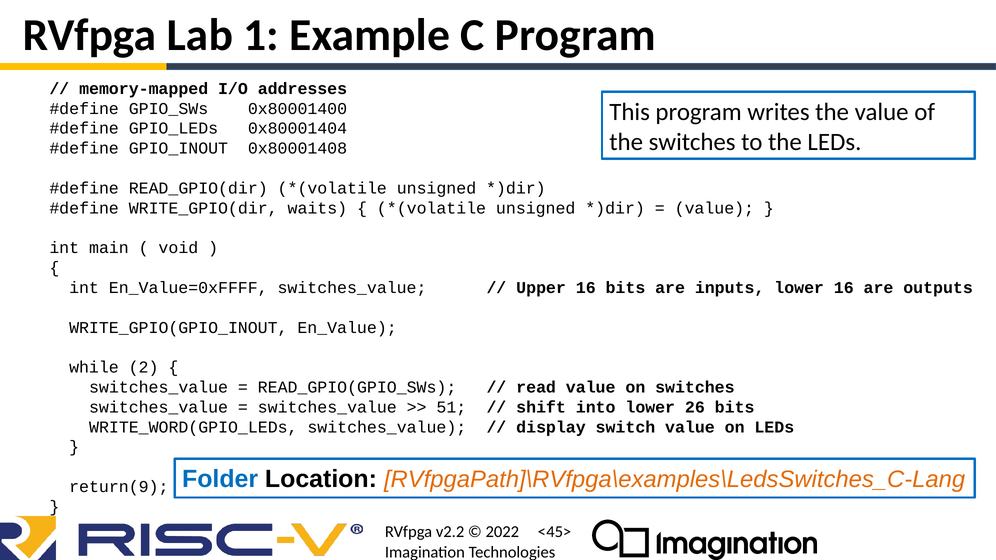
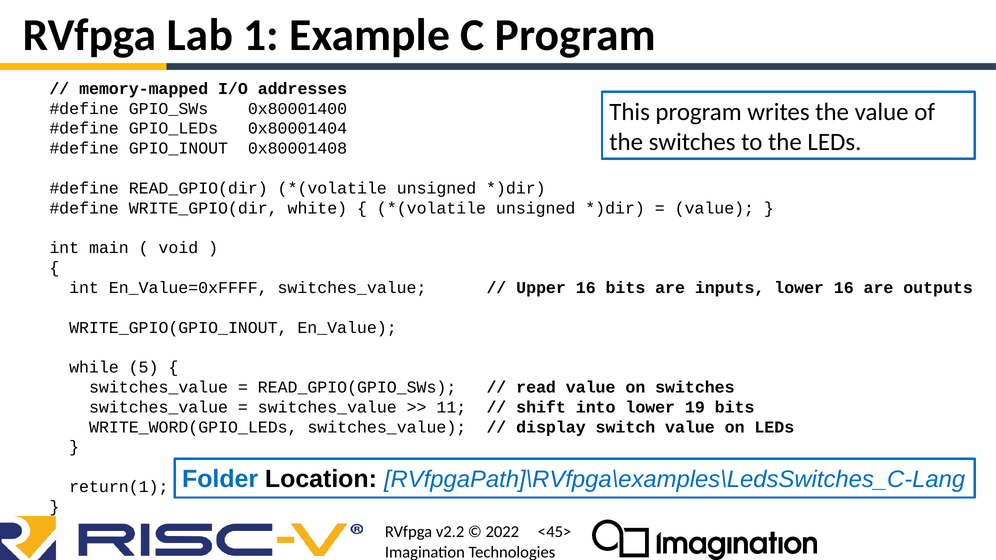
waits: waits -> white
2: 2 -> 5
51: 51 -> 11
26: 26 -> 19
RVfpgaPath]\RVfpga\examples\LedsSwitches_C-Lang colour: orange -> blue
return(9: return(9 -> return(1
